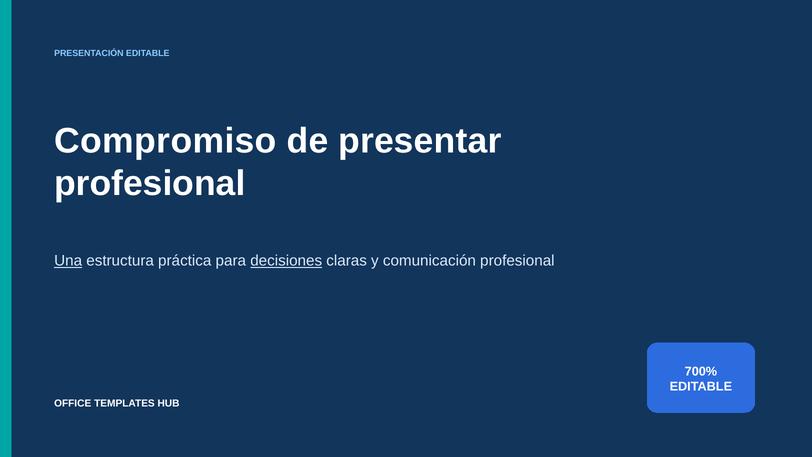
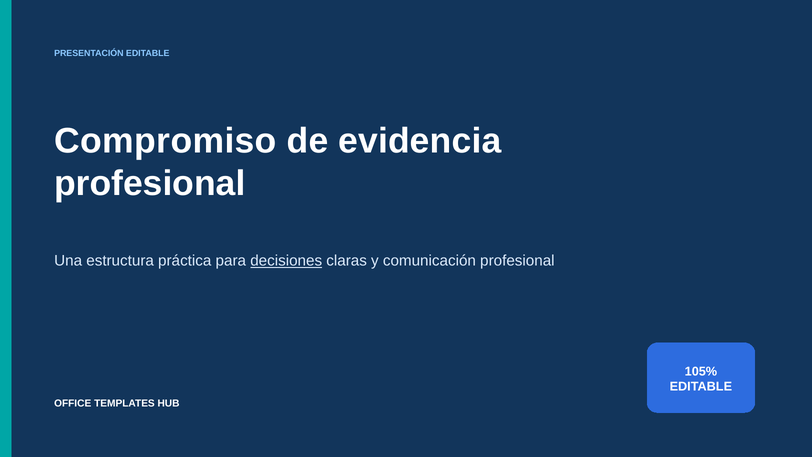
presentar: presentar -> evidencia
Una underline: present -> none
700%: 700% -> 105%
